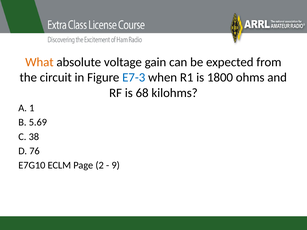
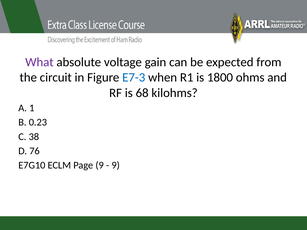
What colour: orange -> purple
5.69: 5.69 -> 0.23
Page 2: 2 -> 9
